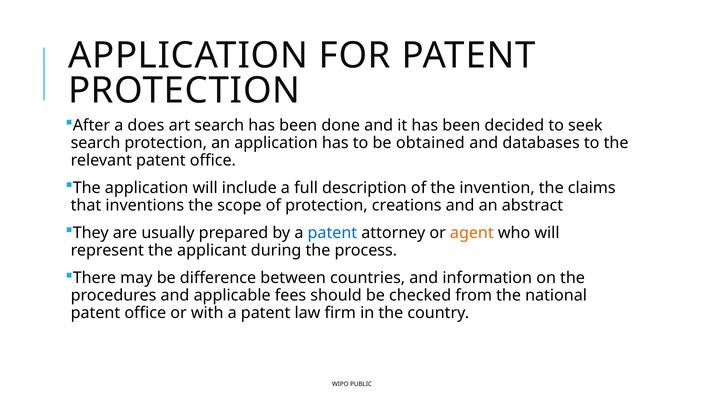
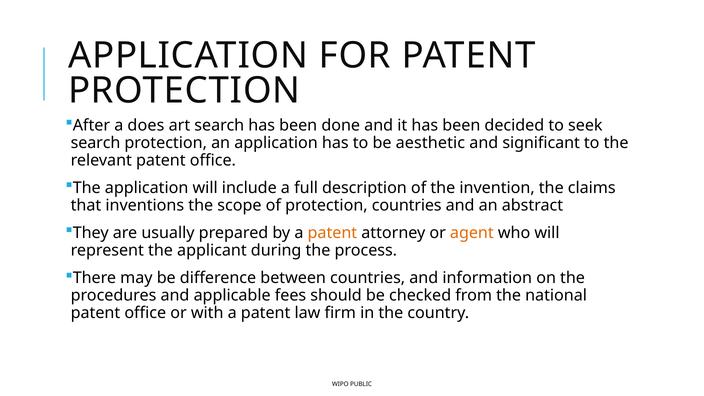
obtained: obtained -> aesthetic
databases: databases -> significant
protection creations: creations -> countries
patent at (332, 233) colour: blue -> orange
